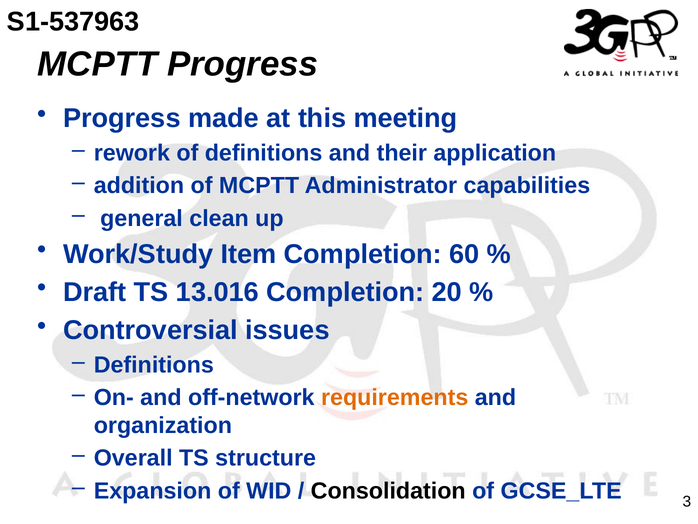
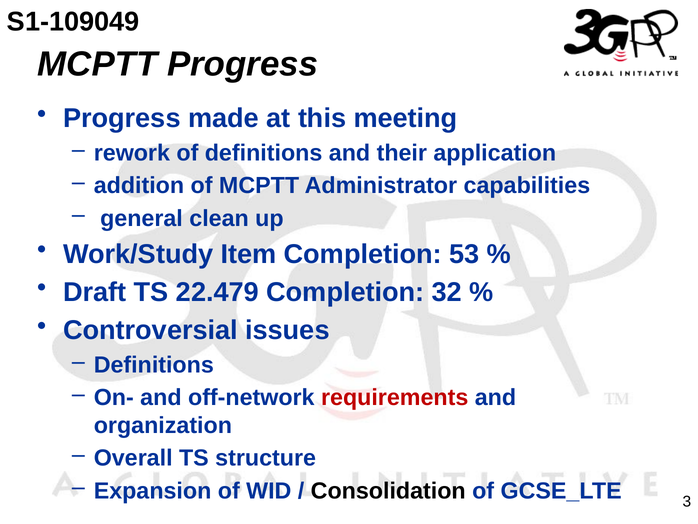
S1-537963: S1-537963 -> S1-109049
60: 60 -> 53
13.016: 13.016 -> 22.479
20: 20 -> 32
requirements colour: orange -> red
